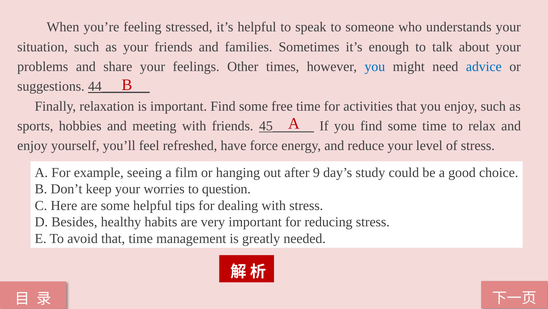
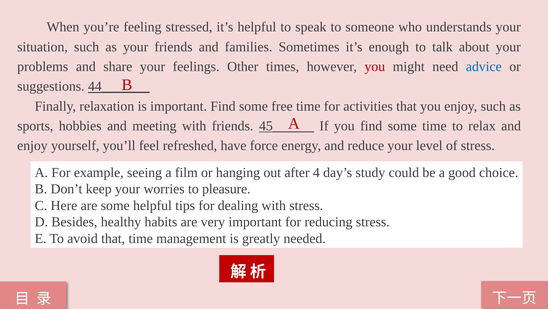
you at (375, 66) colour: blue -> red
9: 9 -> 4
question: question -> pleasure
